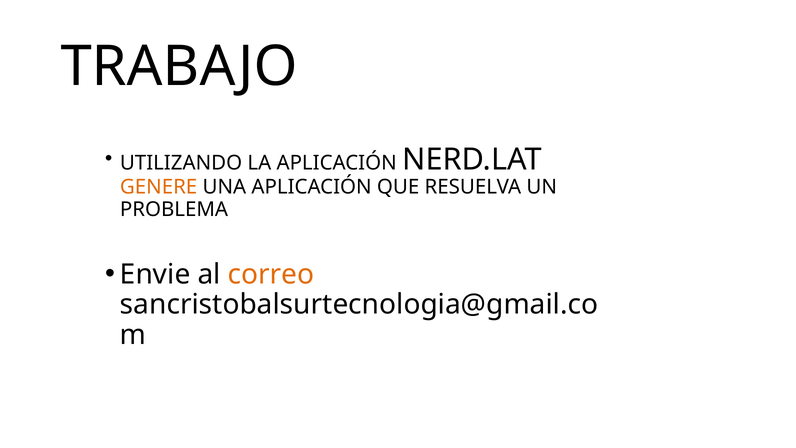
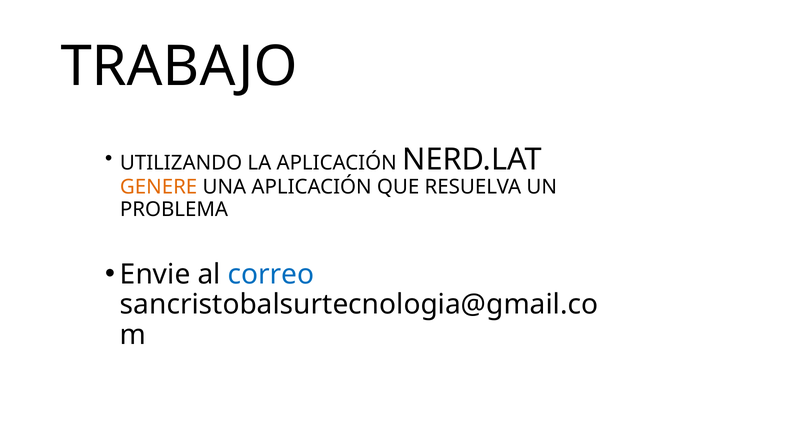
correo colour: orange -> blue
